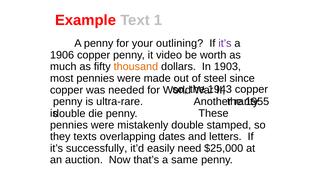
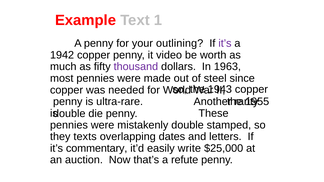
1906: 1906 -> 1942
thousand colour: orange -> purple
1903: 1903 -> 1963
successfully: successfully -> commentary
need: need -> write
same: same -> refute
